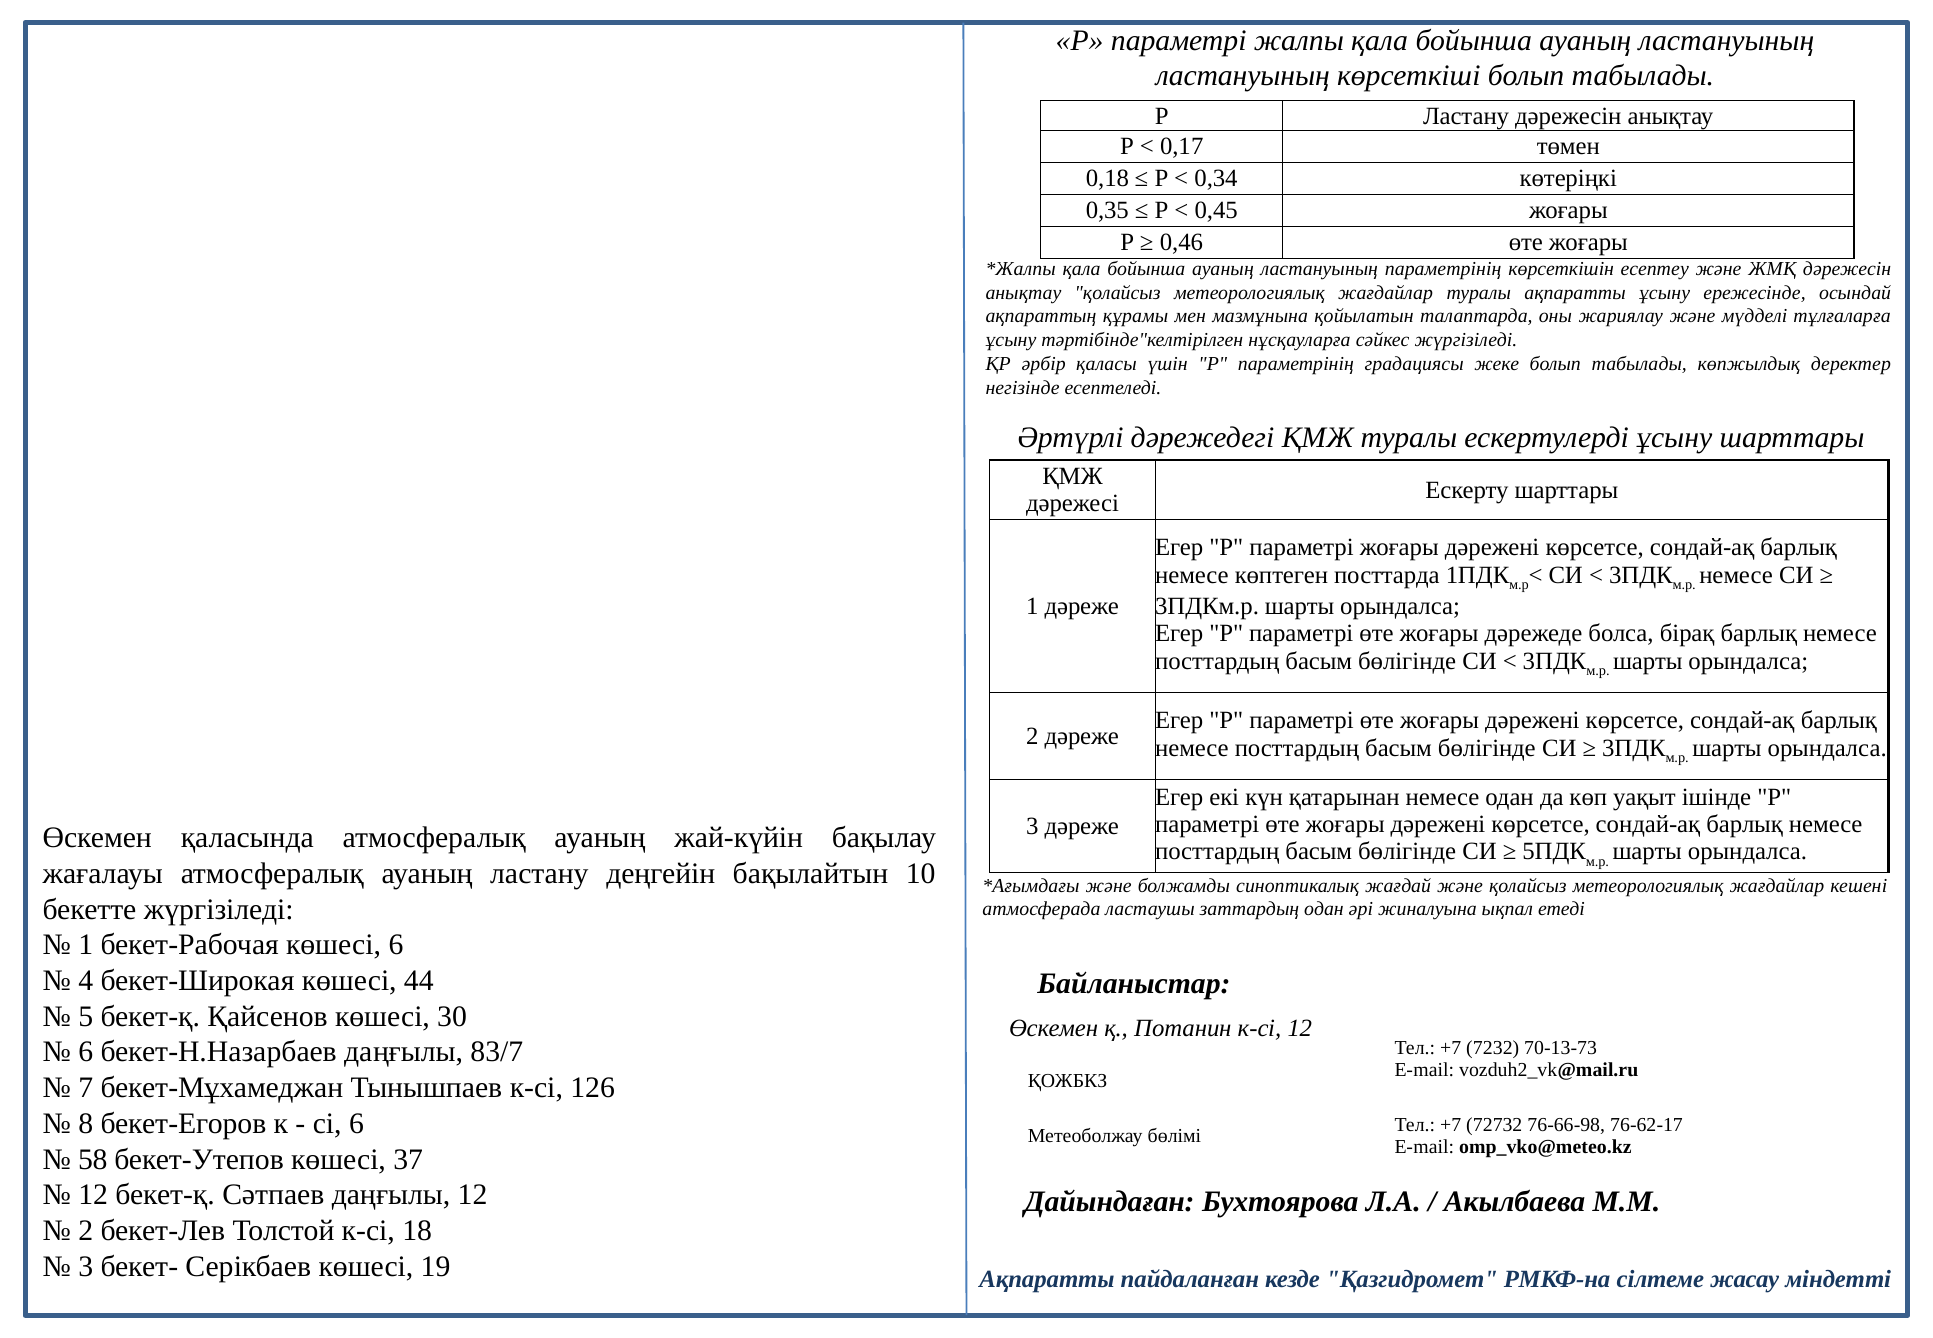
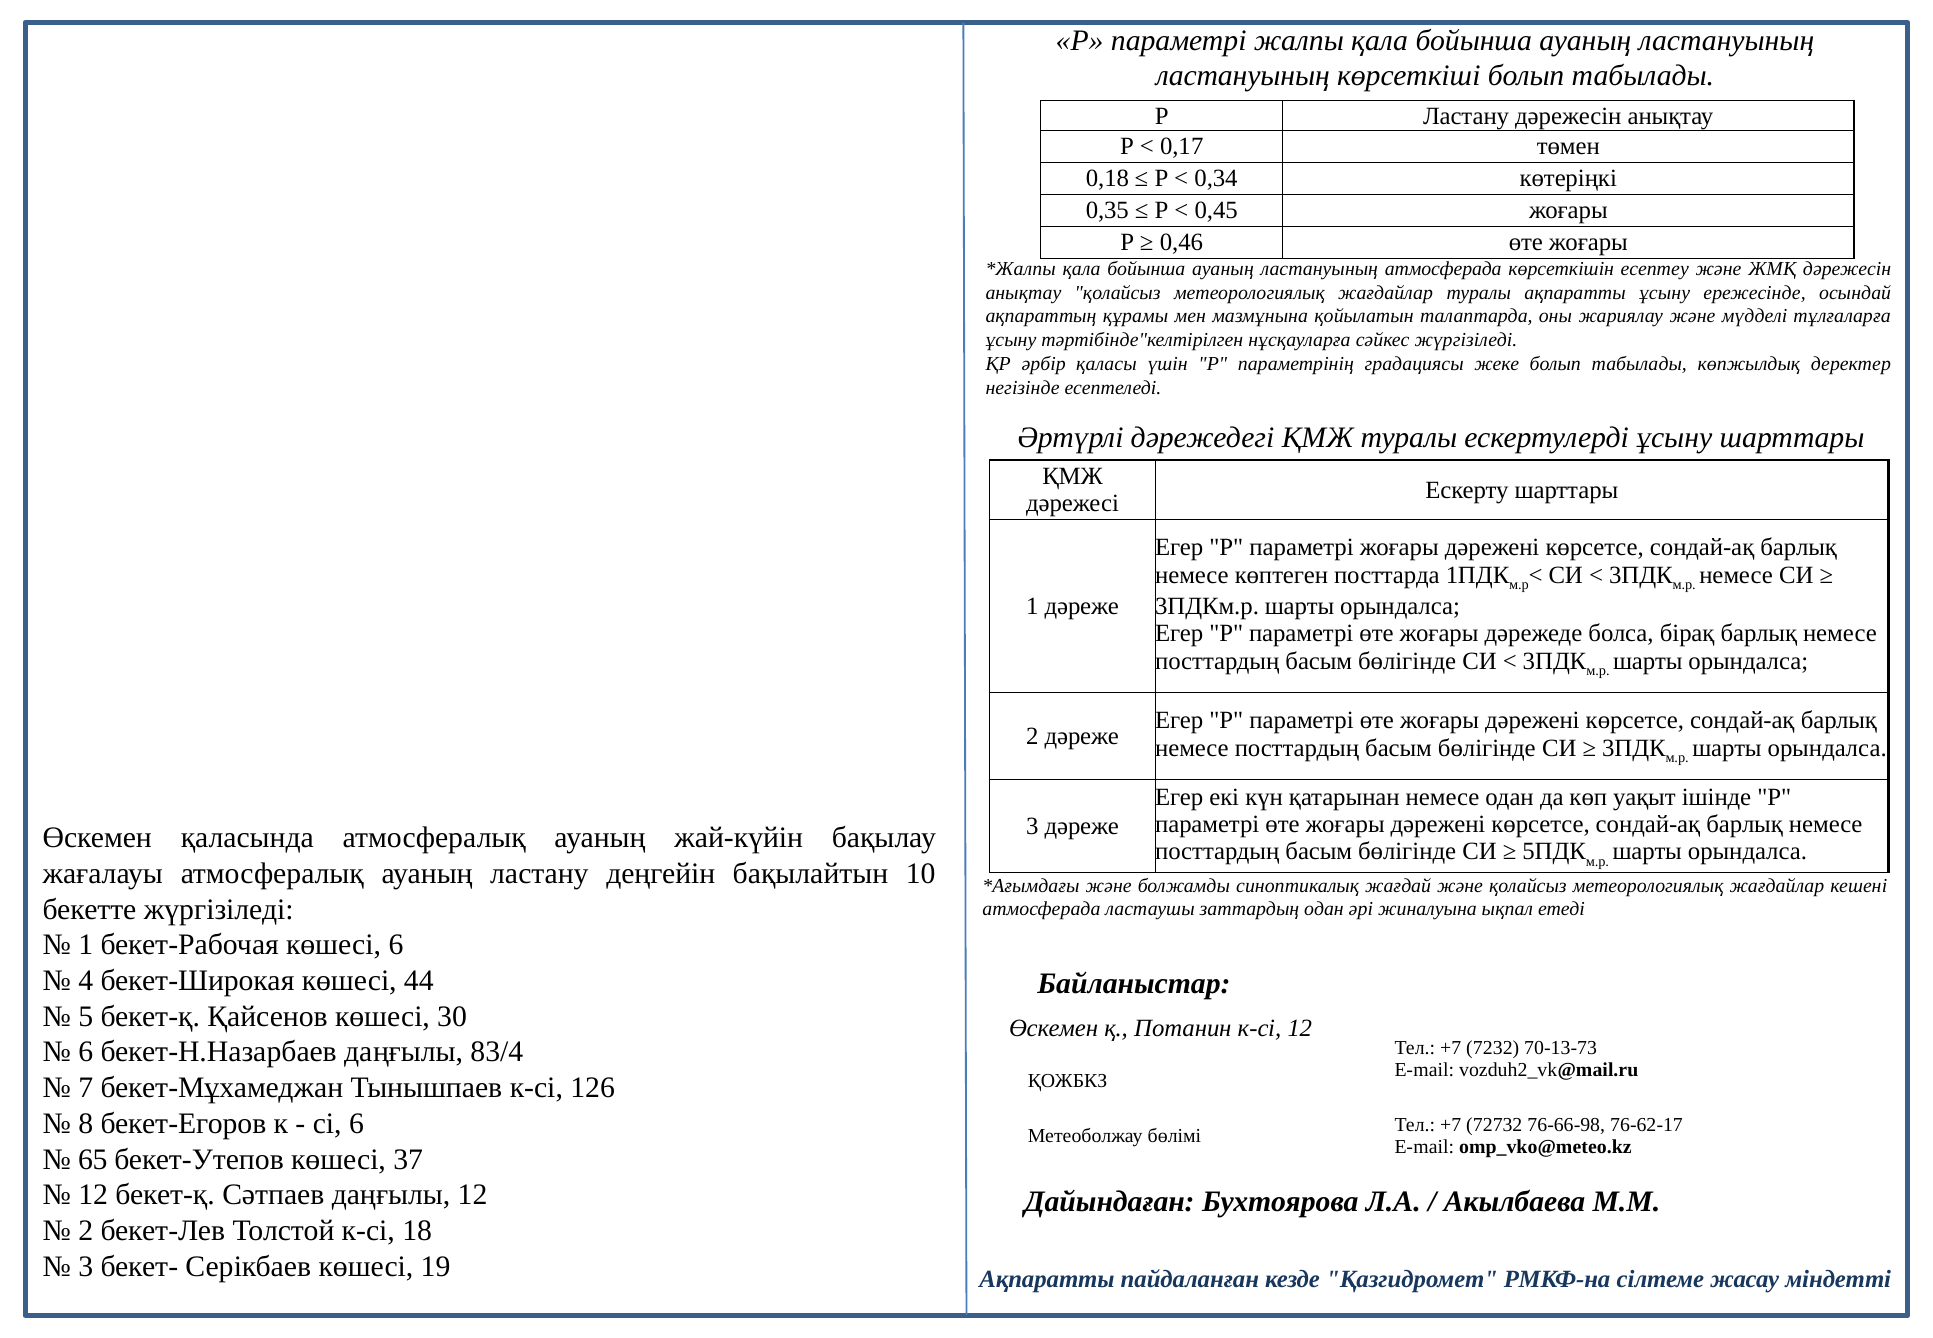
ластануының параметрінің: параметрінің -> атмосферада
83/7: 83/7 -> 83/4
58: 58 -> 65
